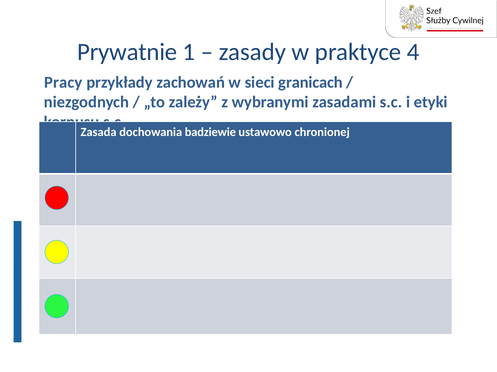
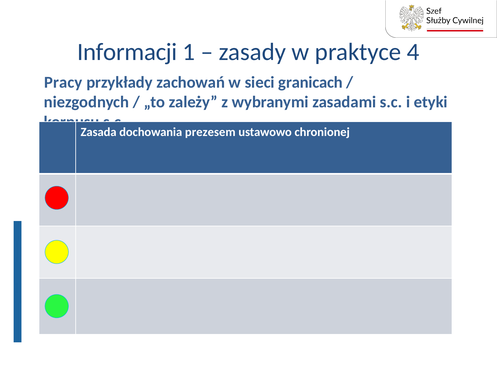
Prywatnie: Prywatnie -> Informacji
badziewie: badziewie -> prezesem
